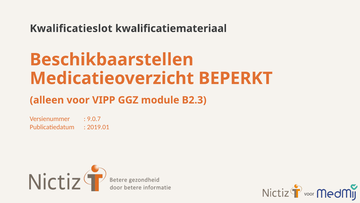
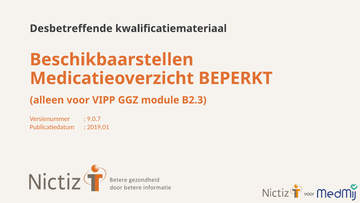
Kwalificatieslot: Kwalificatieslot -> Desbetreffende
